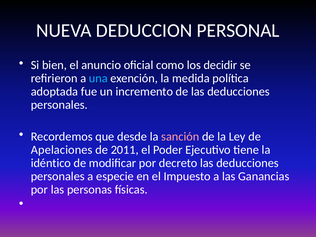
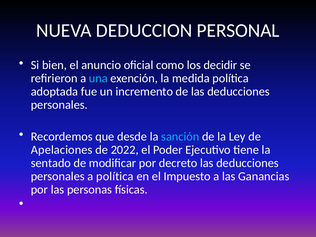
sanción colour: pink -> light blue
2011: 2011 -> 2022
idéntico: idéntico -> sentado
a especie: especie -> política
